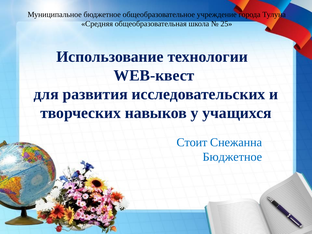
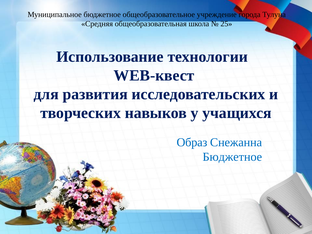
Стоит: Стоит -> Образ
